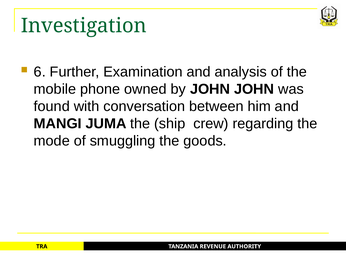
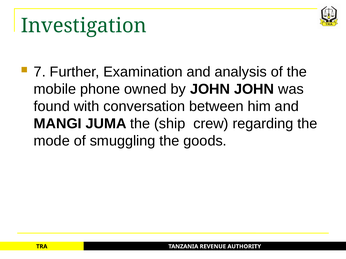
6: 6 -> 7
